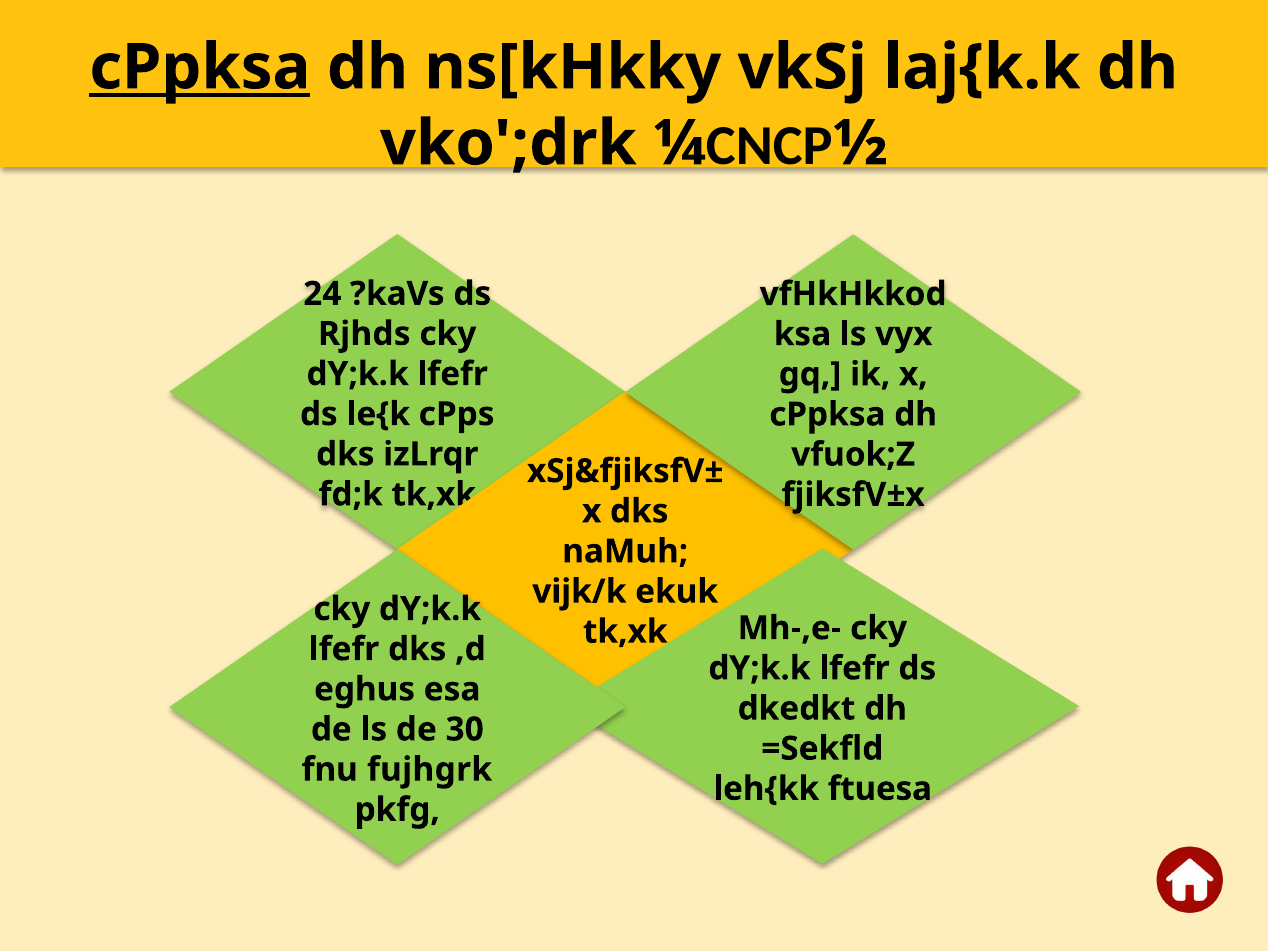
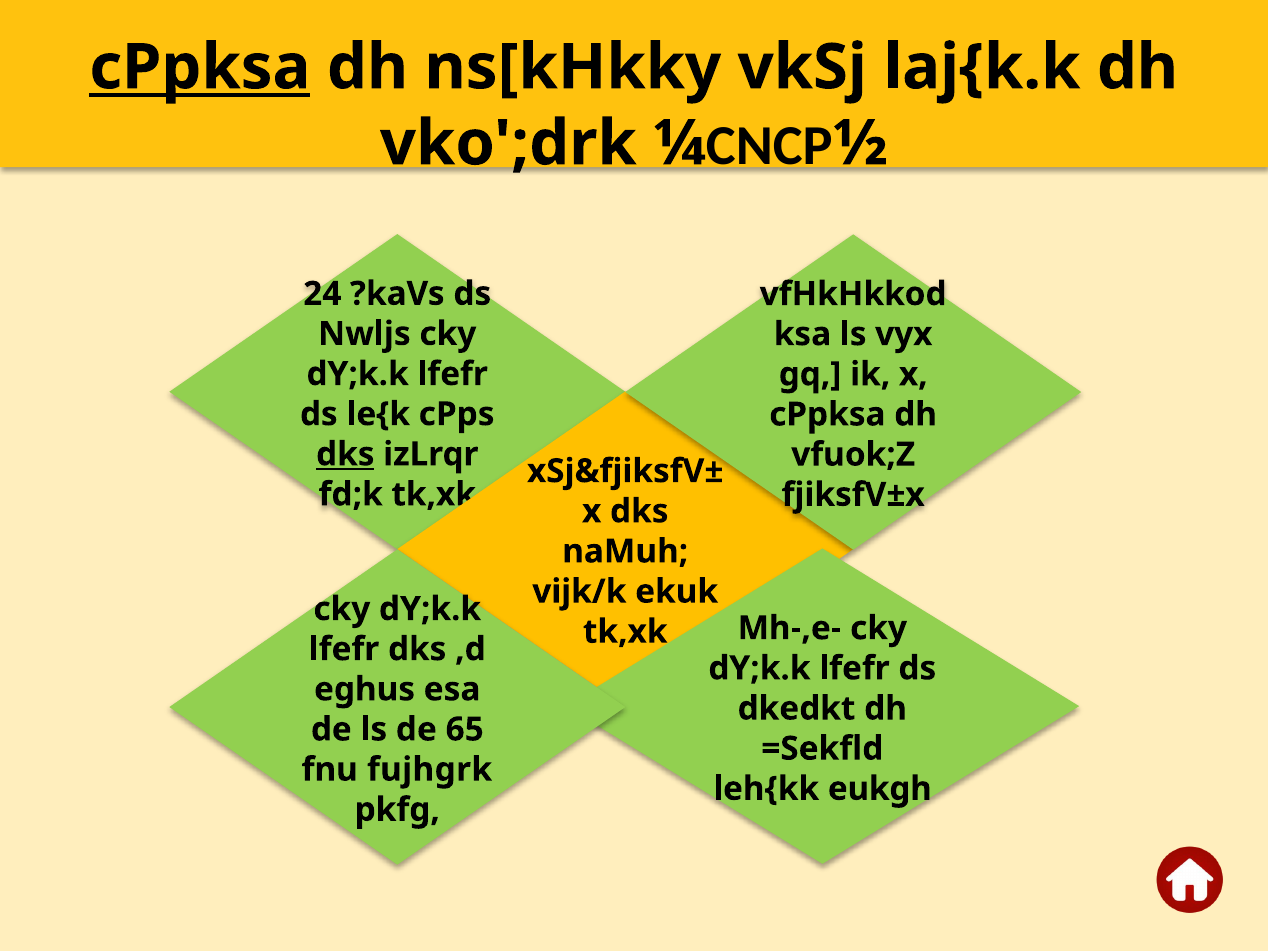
Rjhds: Rjhds -> Nwljs
dks at (345, 454) underline: none -> present
30: 30 -> 65
ftuesa: ftuesa -> eukgh
